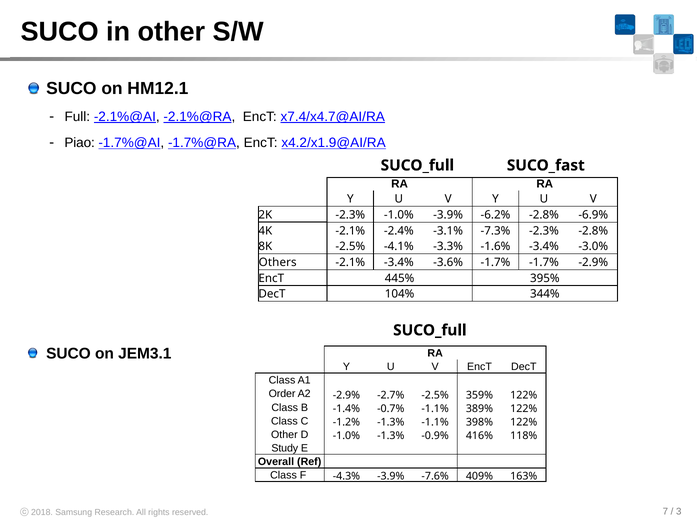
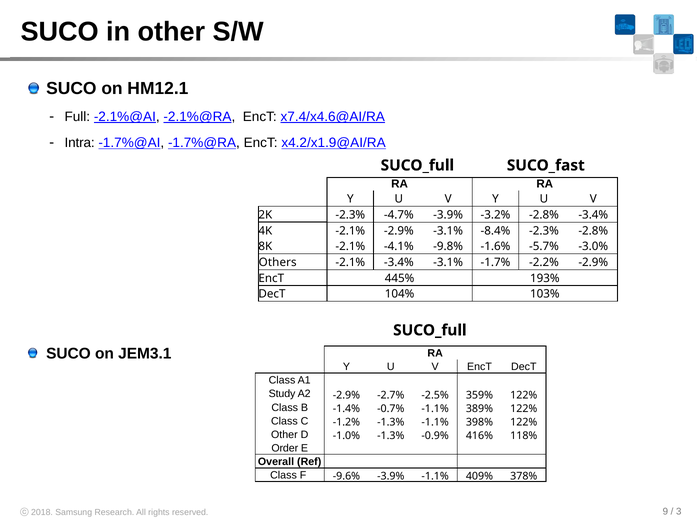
x7.4/x4.7@AI/RA: x7.4/x4.7@AI/RA -> x7.4/x4.6@AI/RA
Piao: Piao -> Intra
-2.3% -1.0%: -1.0% -> -4.7%
-6.2%: -6.2% -> -3.2%
-2.8% -6.9%: -6.9% -> -3.4%
-2.1% -2.4%: -2.4% -> -2.9%
-7.3%: -7.3% -> -8.4%
8K -2.5%: -2.5% -> -2.1%
-3.3%: -3.3% -> -9.8%
-1.6% -3.4%: -3.4% -> -5.7%
-3.4% -3.6%: -3.6% -> -3.1%
-1.7% -1.7%: -1.7% -> -2.2%
395%: 395% -> 193%
344%: 344% -> 103%
Order: Order -> Study
Study: Study -> Order
-4.3%: -4.3% -> -9.6%
-3.9% -7.6%: -7.6% -> -1.1%
163%: 163% -> 378%
7: 7 -> 9
